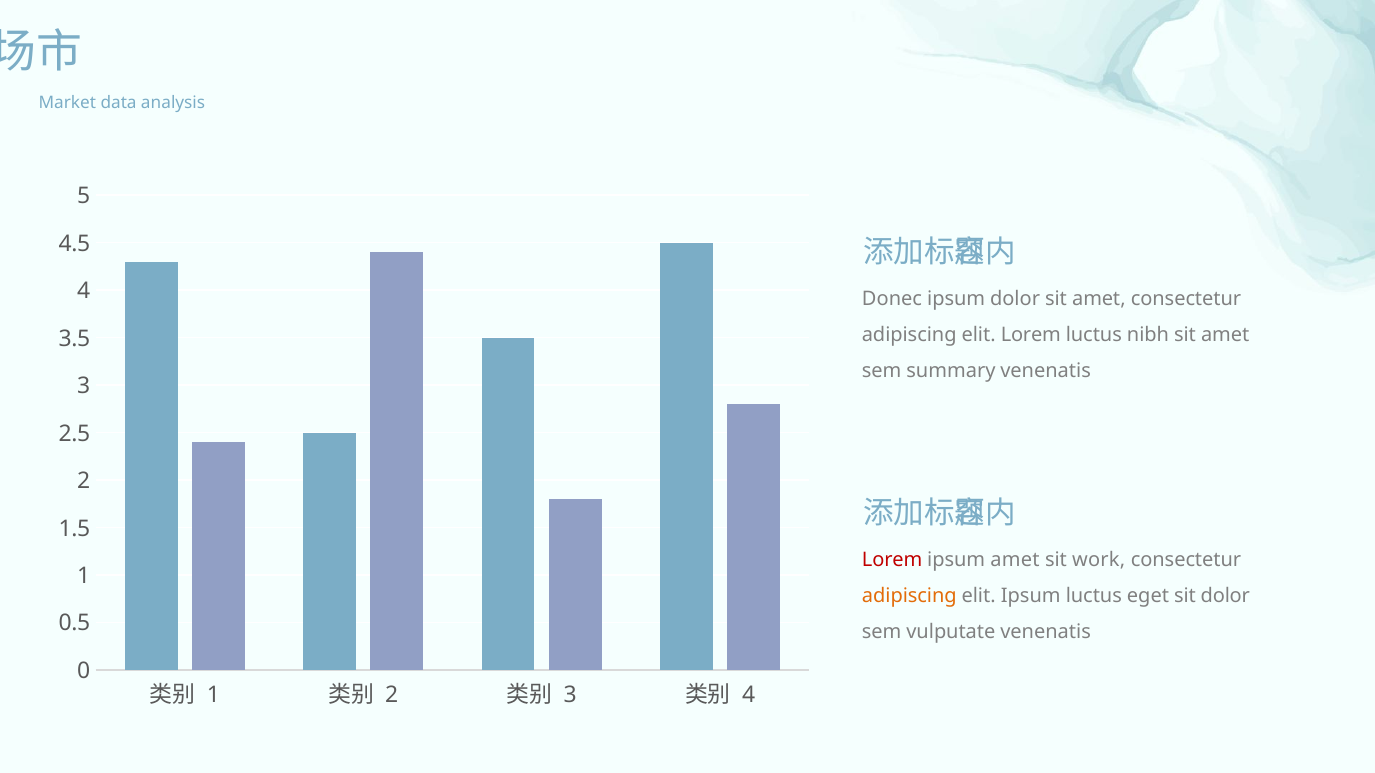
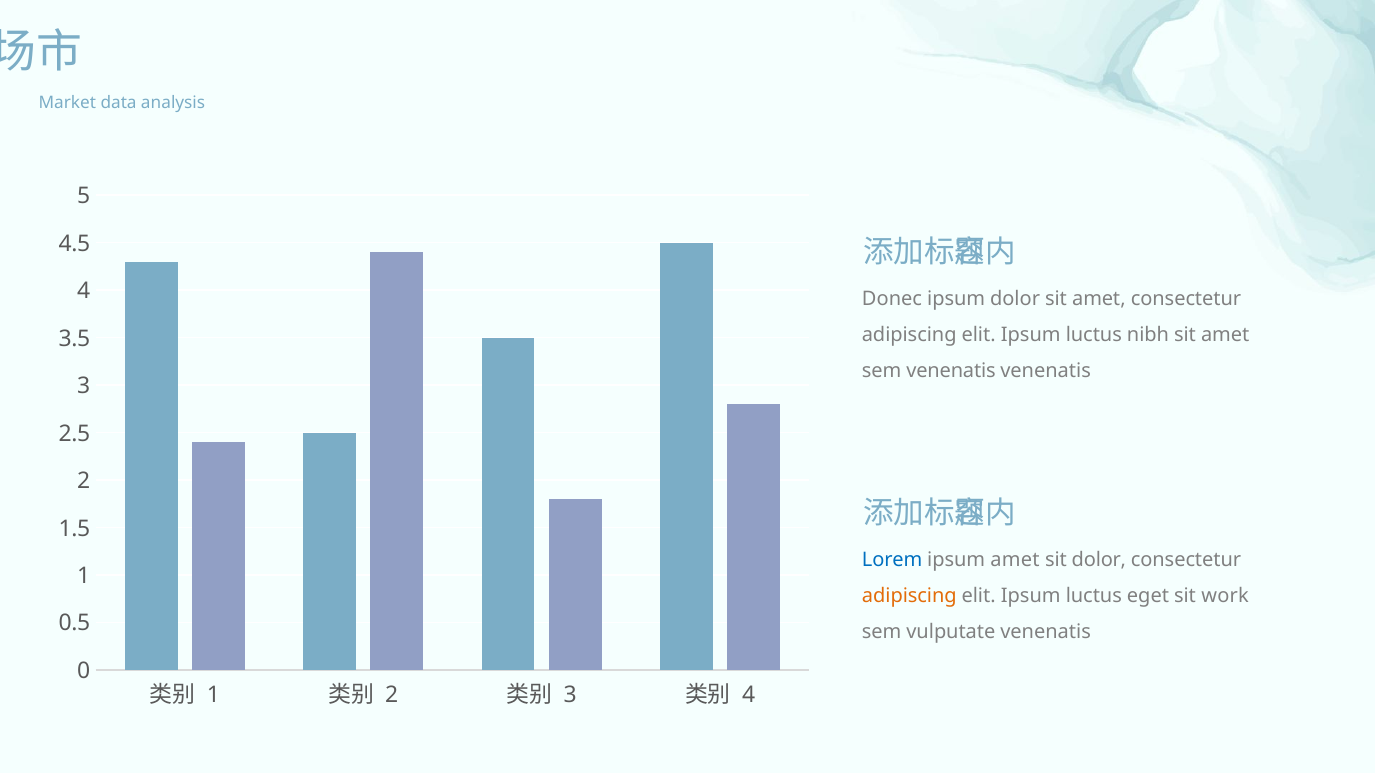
Lorem at (1031, 335): Lorem -> Ipsum
sem summary: summary -> venenatis
Lorem at (892, 560) colour: red -> blue
sit work: work -> dolor
sit dolor: dolor -> work
